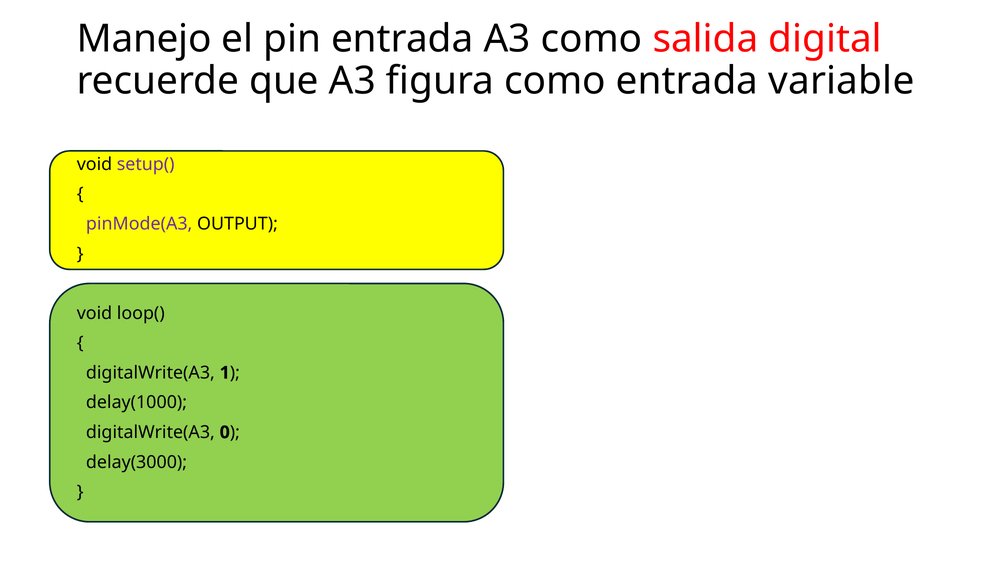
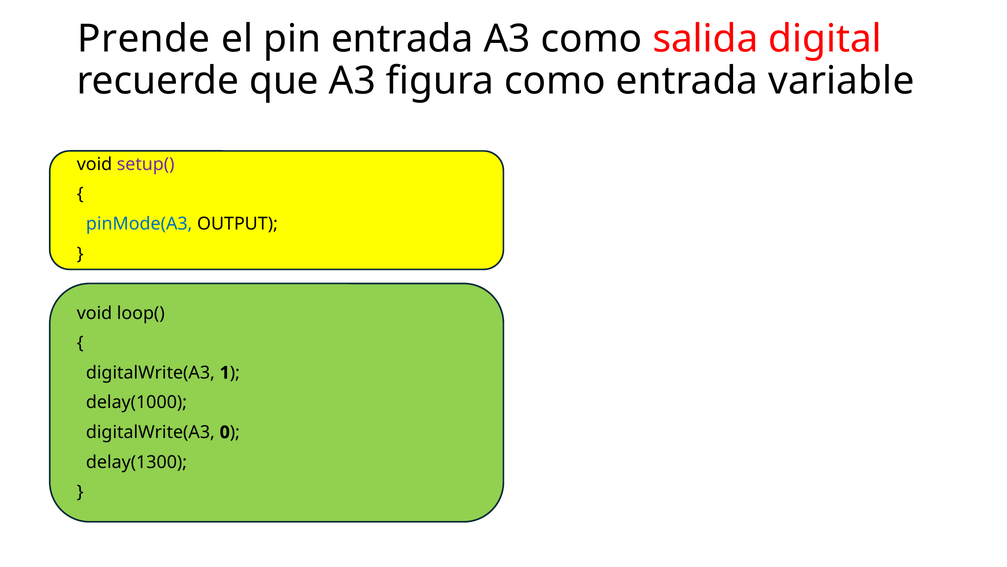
Manejo: Manejo -> Prende
pinMode(A3 colour: purple -> blue
delay(3000: delay(3000 -> delay(1300
